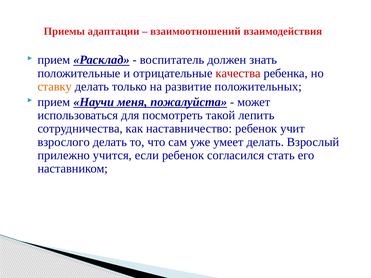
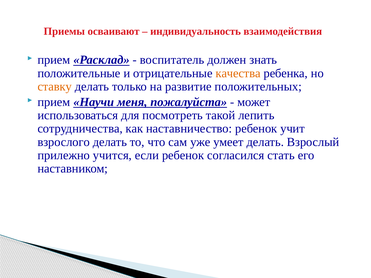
адаптации: адаптации -> осваивают
взаимоотношений: взаимоотношений -> индивидуальность
качества colour: red -> orange
